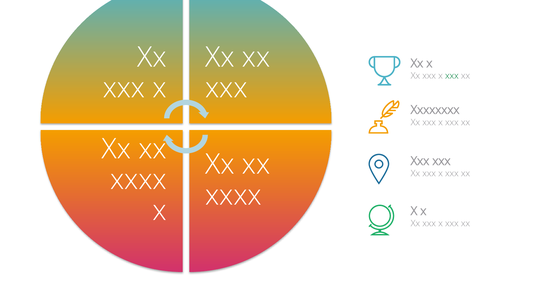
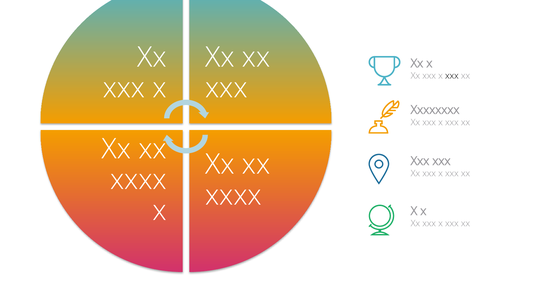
xxx at (452, 76) colour: green -> black
